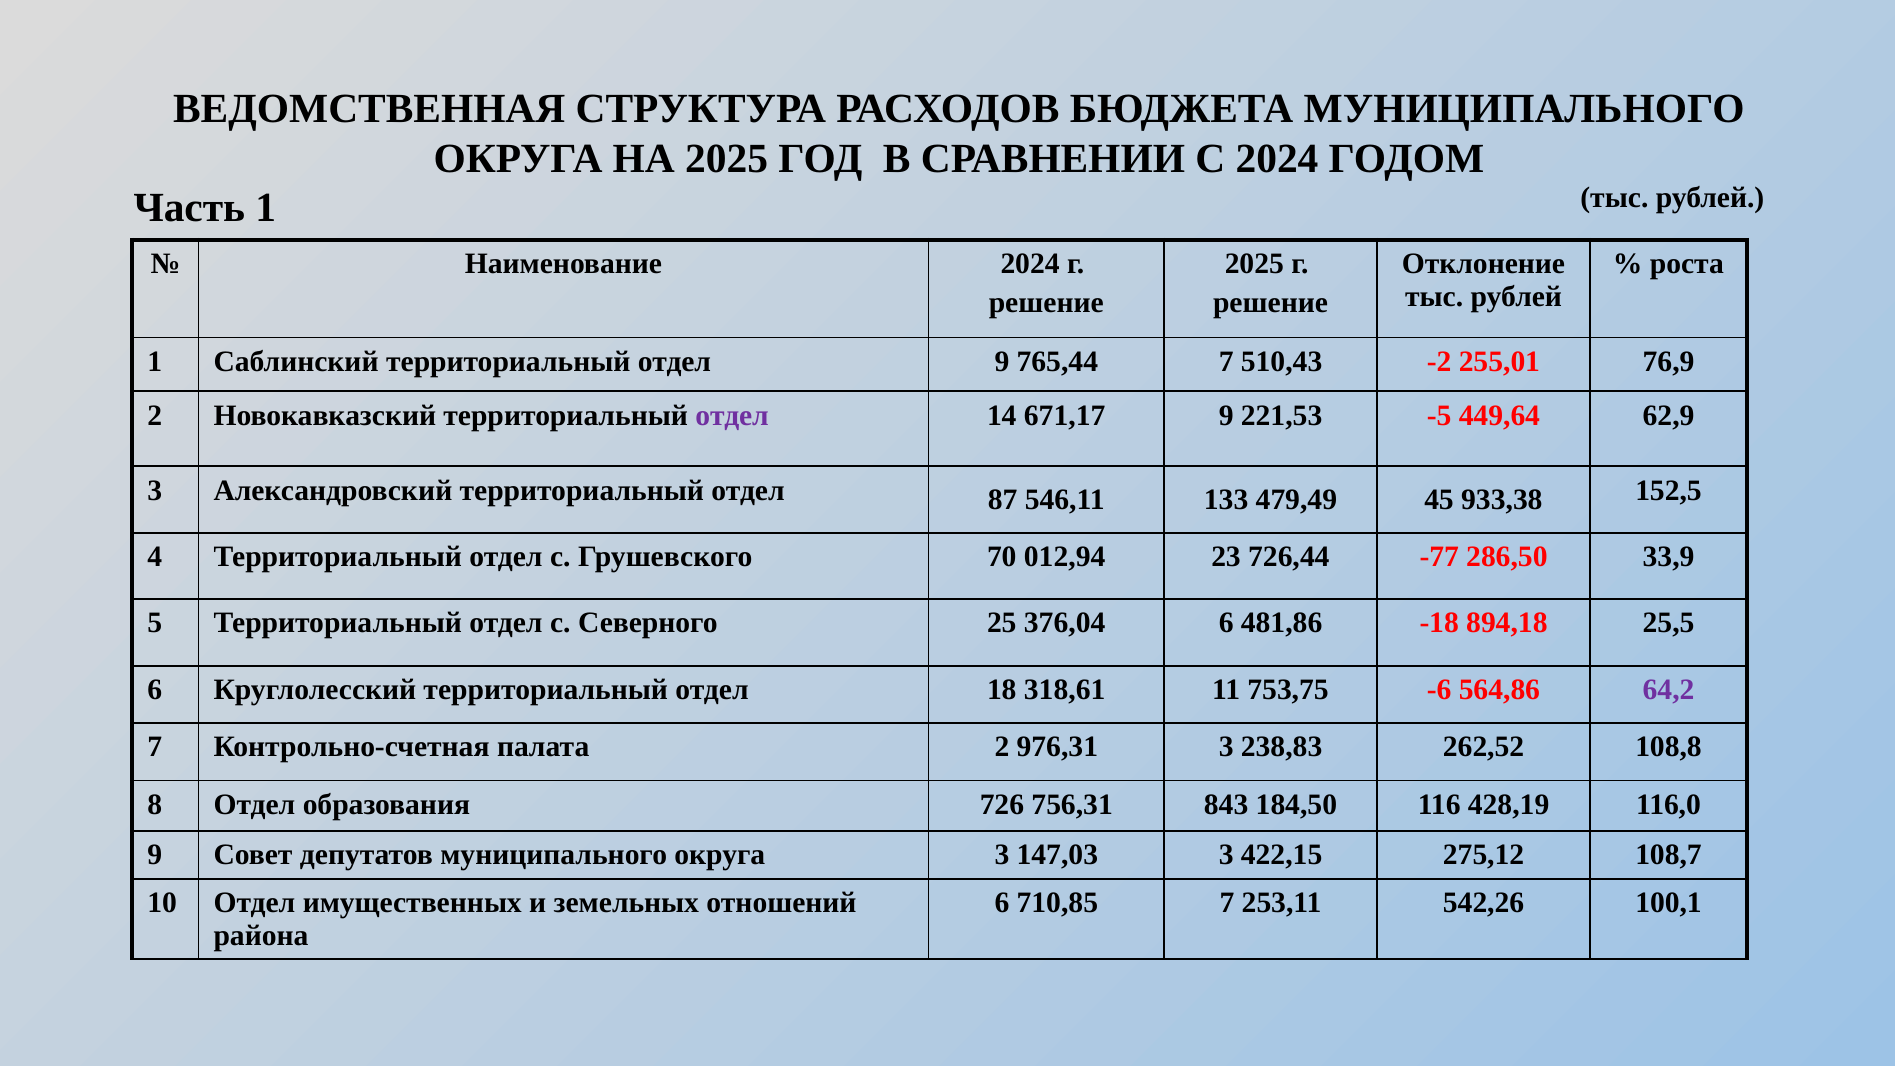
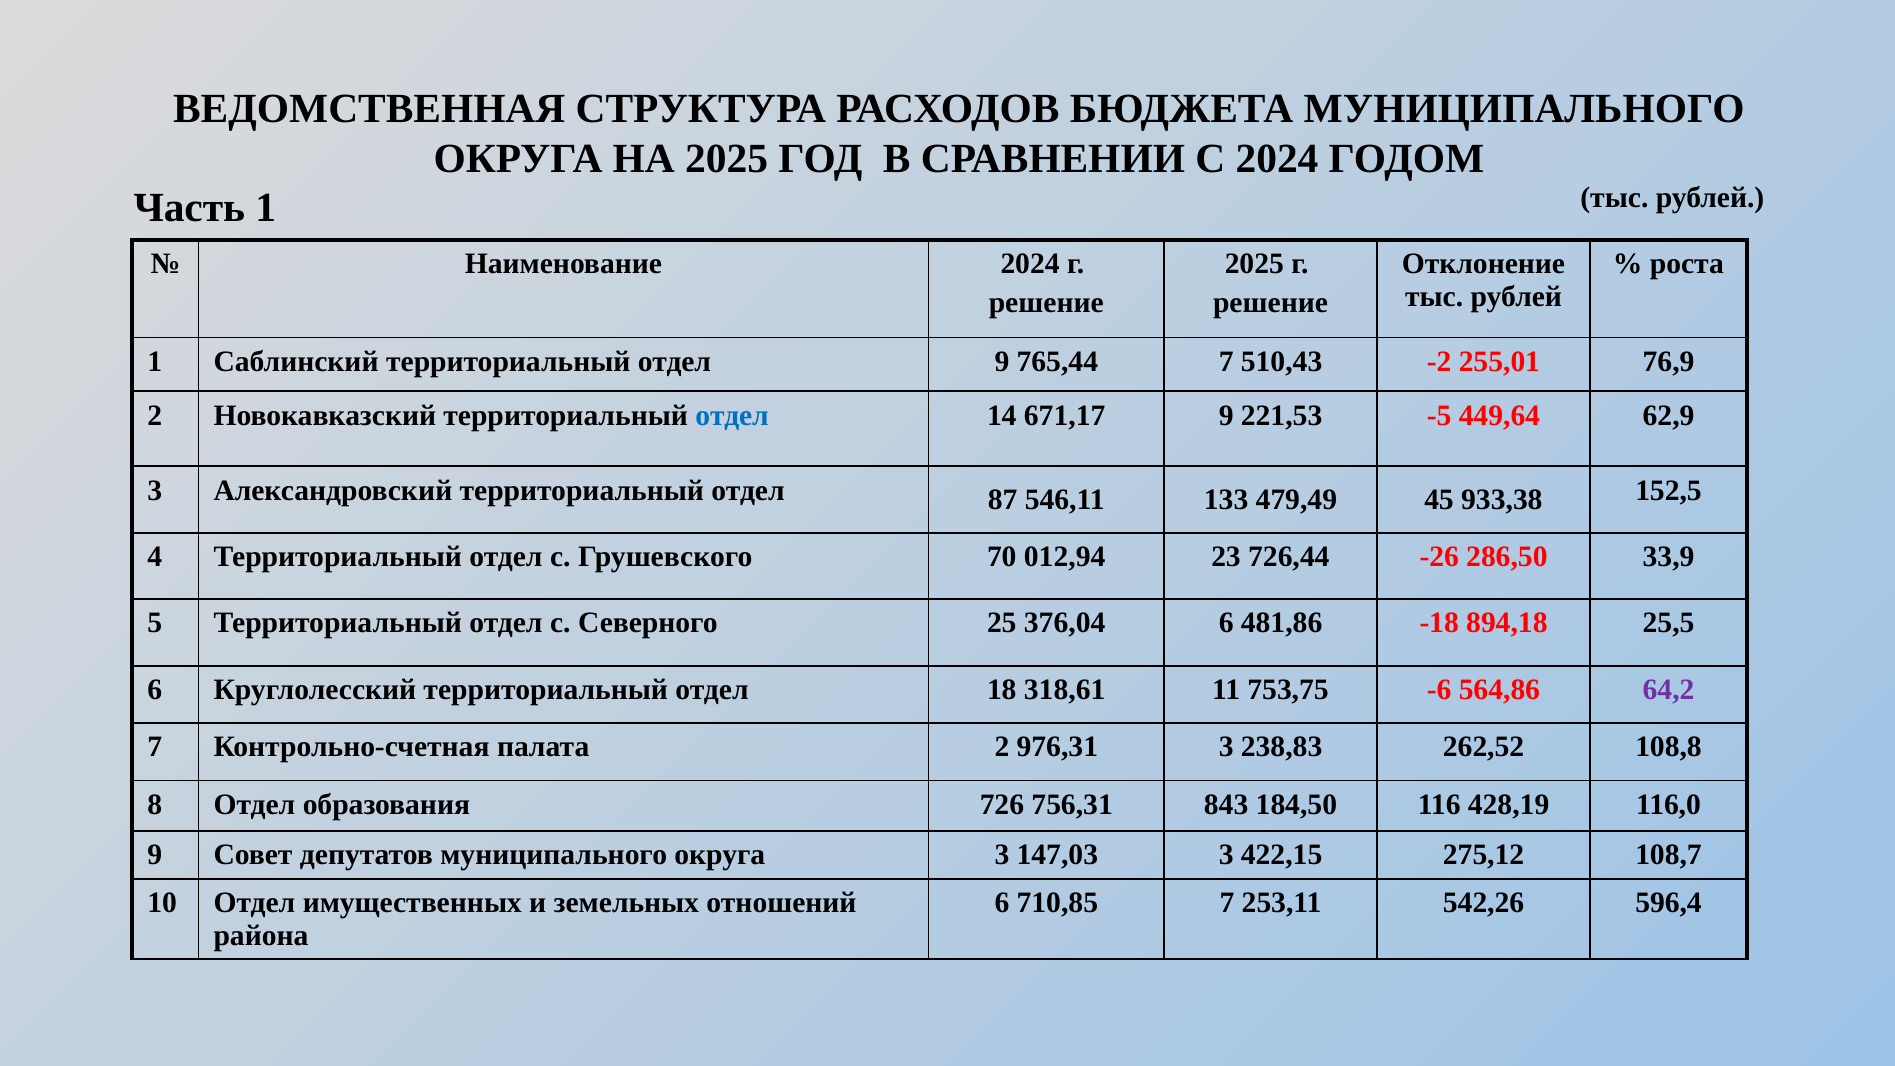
отдел at (732, 415) colour: purple -> blue
-77: -77 -> -26
100,1: 100,1 -> 596,4
